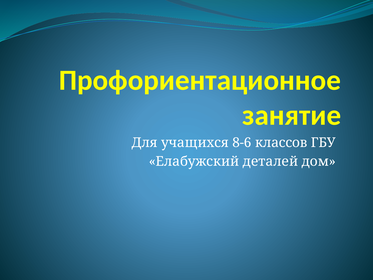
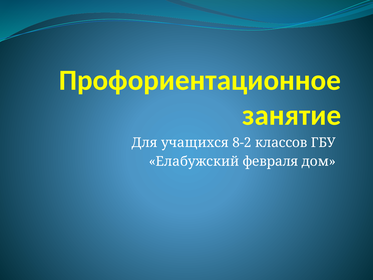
8-6: 8-6 -> 8-2
деталей: деталей -> февраля
